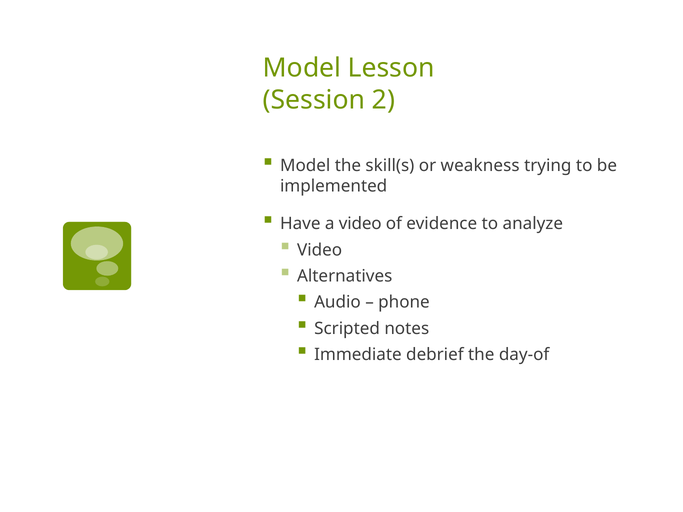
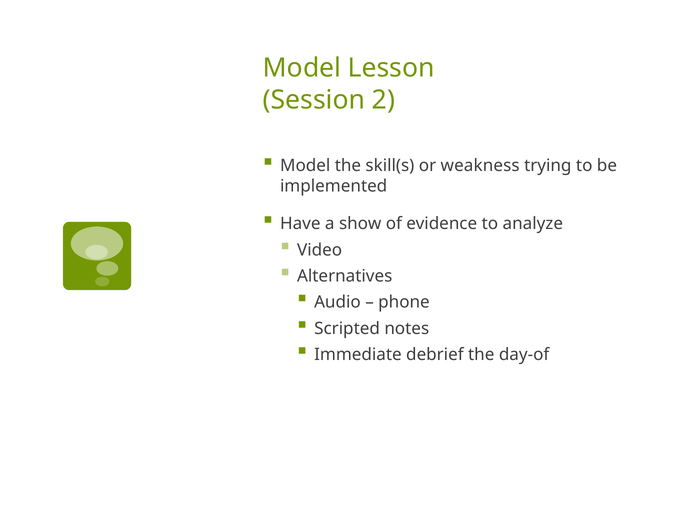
a video: video -> show
